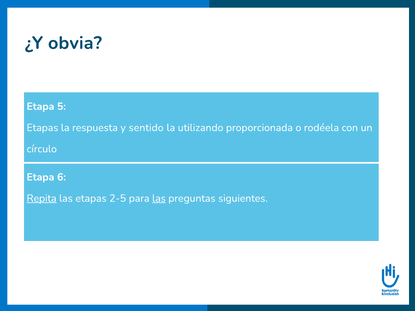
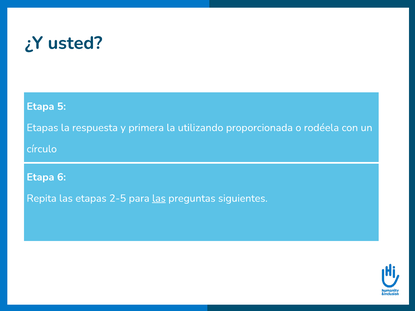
obvia: obvia -> usted
sentido: sentido -> primera
Repita underline: present -> none
